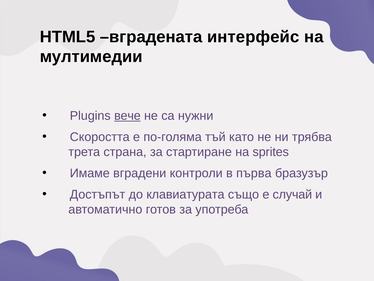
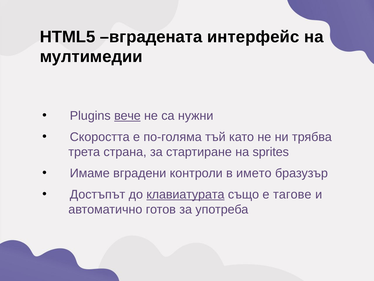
първа: първа -> името
клавиатурата underline: none -> present
случай: случай -> тагове
